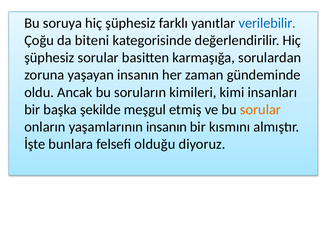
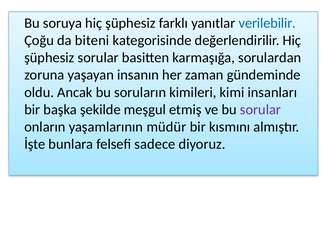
sorular at (260, 110) colour: orange -> purple
yaşamlarının insanın: insanın -> müdür
olduğu: olduğu -> sadece
